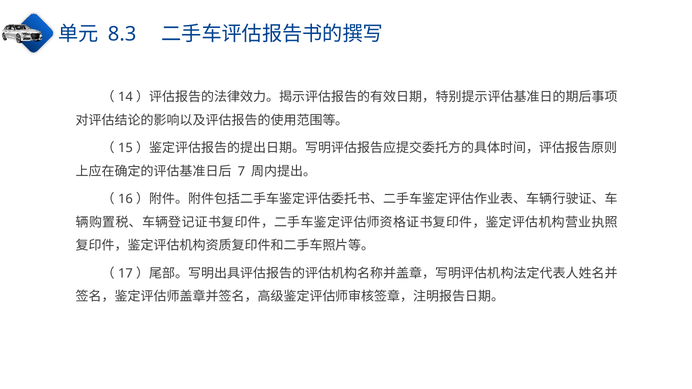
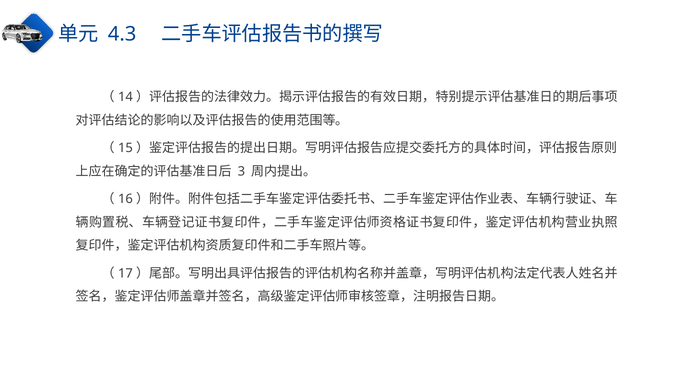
8.3: 8.3 -> 4.3
7: 7 -> 3
